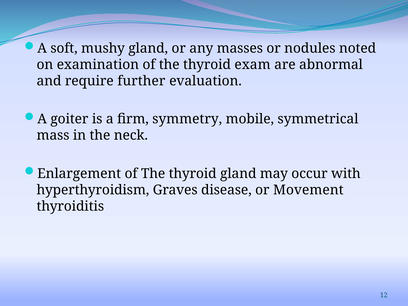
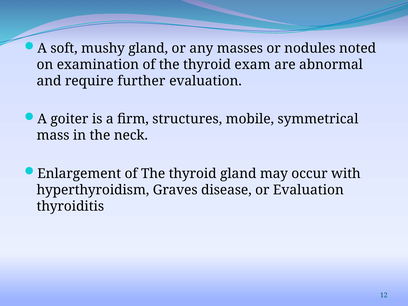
symmetry: symmetry -> structures
or Movement: Movement -> Evaluation
